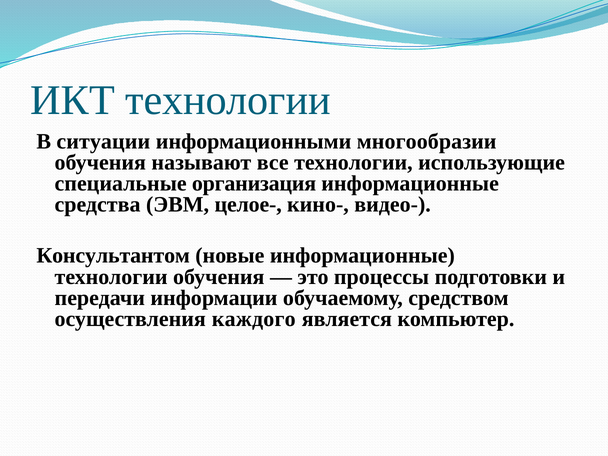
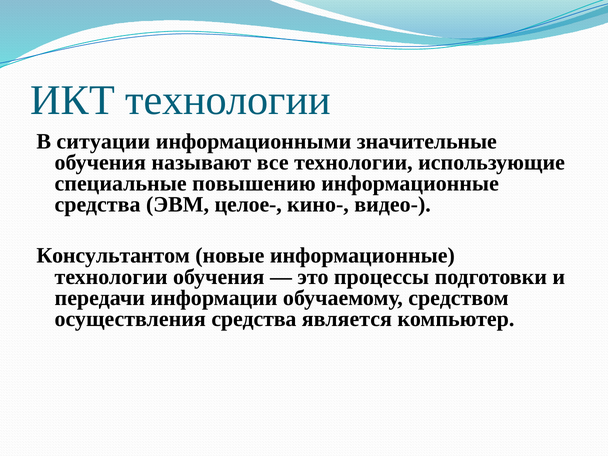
многообразии: многообразии -> значительные
организация: организация -> повышению
осуществления каждого: каждого -> средства
